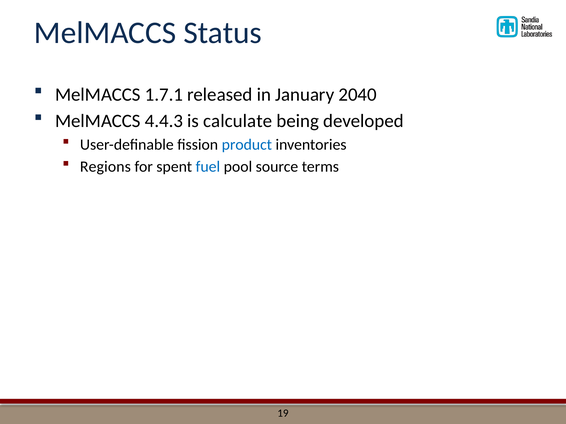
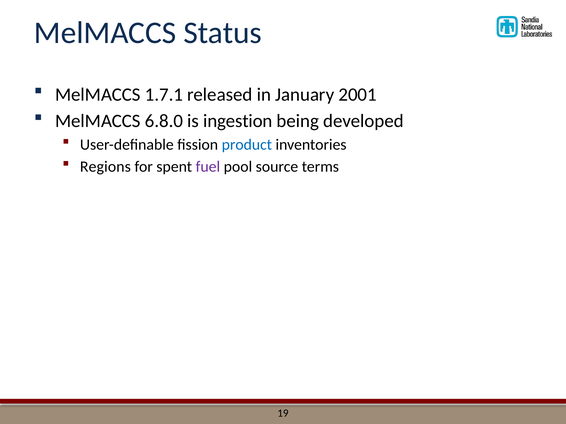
2040: 2040 -> 2001
4.4.3: 4.4.3 -> 6.8.0
calculate: calculate -> ingestion
fuel colour: blue -> purple
